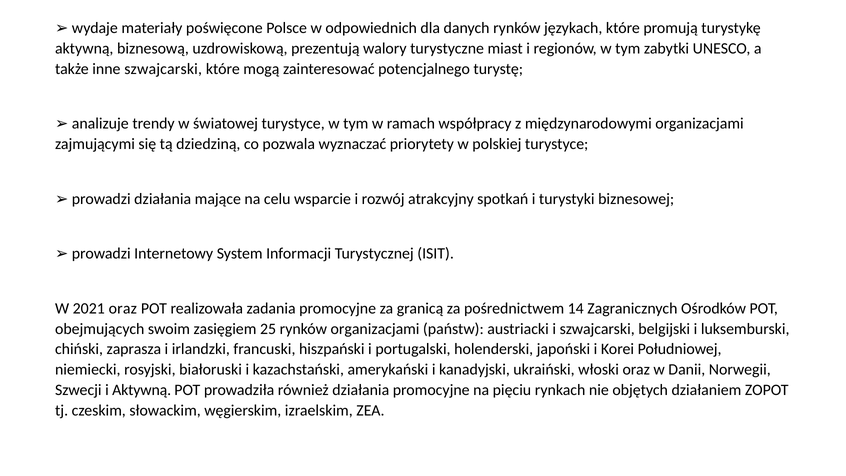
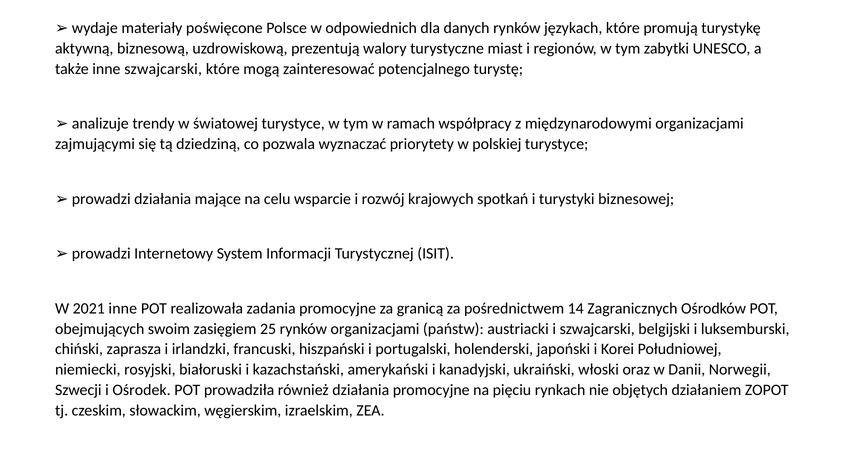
atrakcyjny: atrakcyjny -> krajowych
2021 oraz: oraz -> inne
i Aktywną: Aktywną -> Ośrodek
